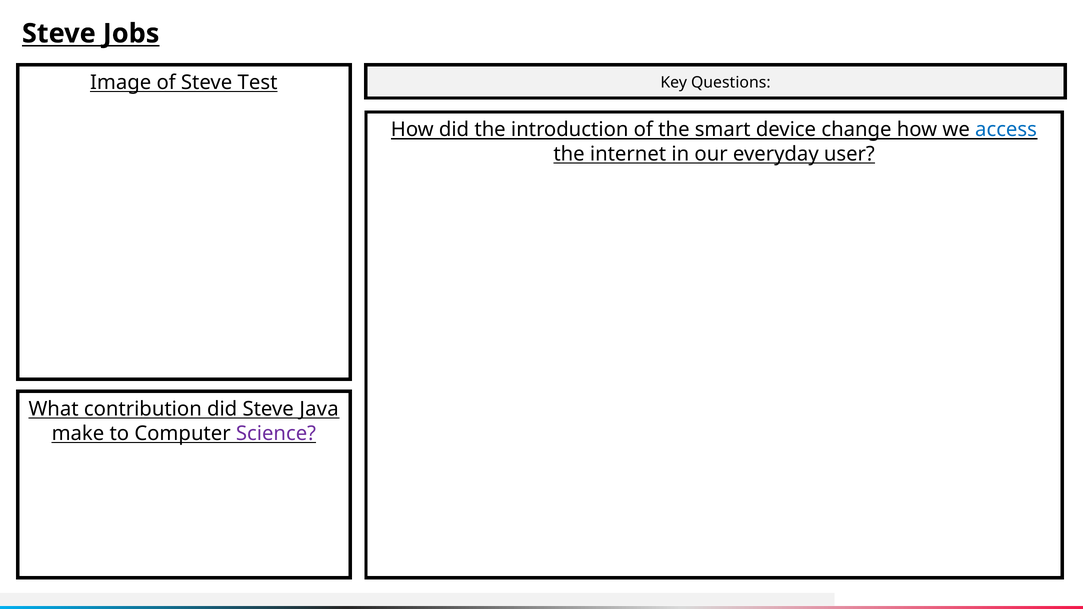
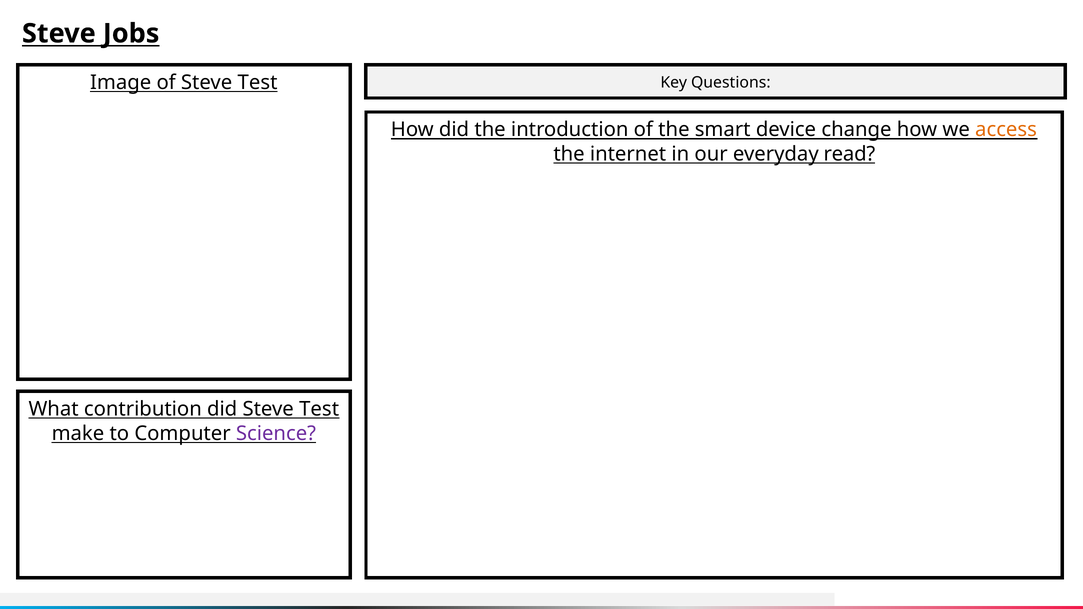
access colour: blue -> orange
user: user -> read
did Steve Java: Java -> Test
